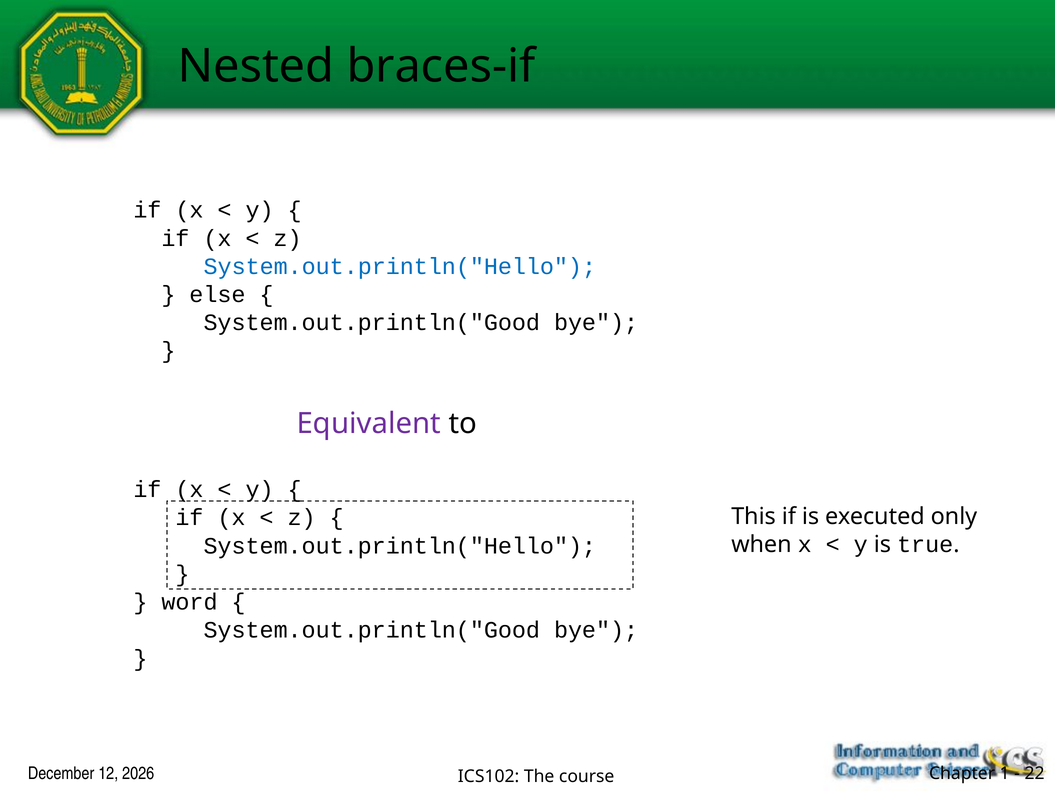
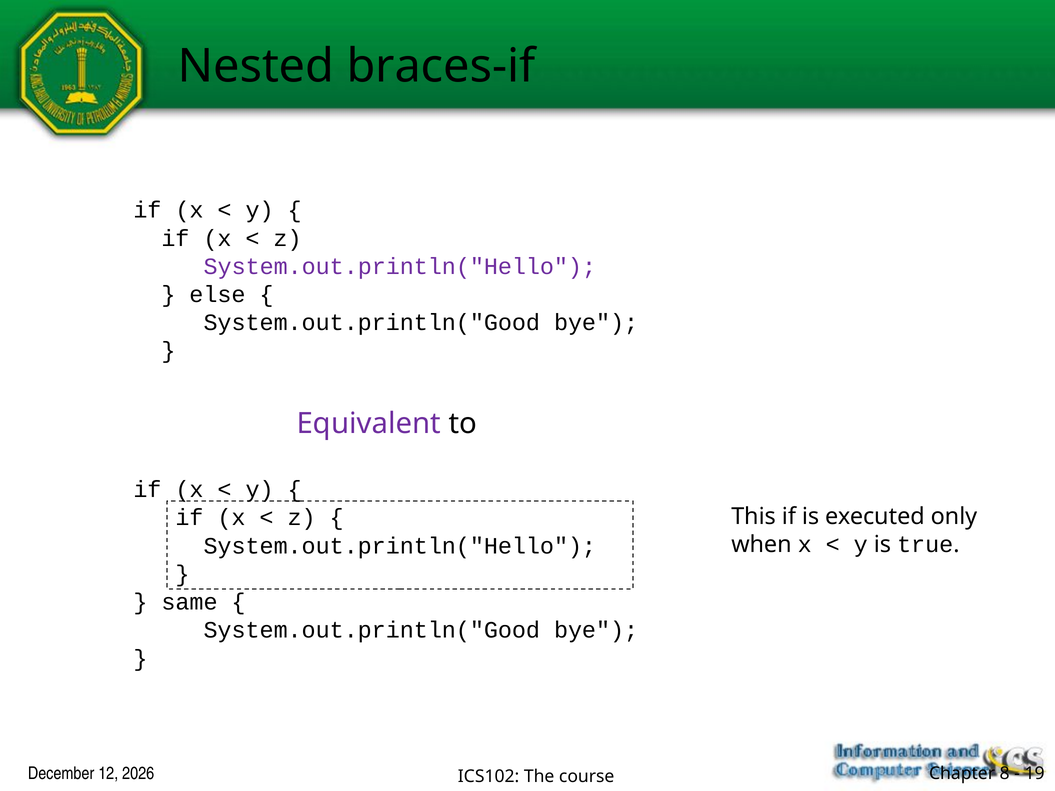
System.out.println("Hello at (400, 266) colour: blue -> purple
word: word -> same
1: 1 -> 8
22: 22 -> 19
